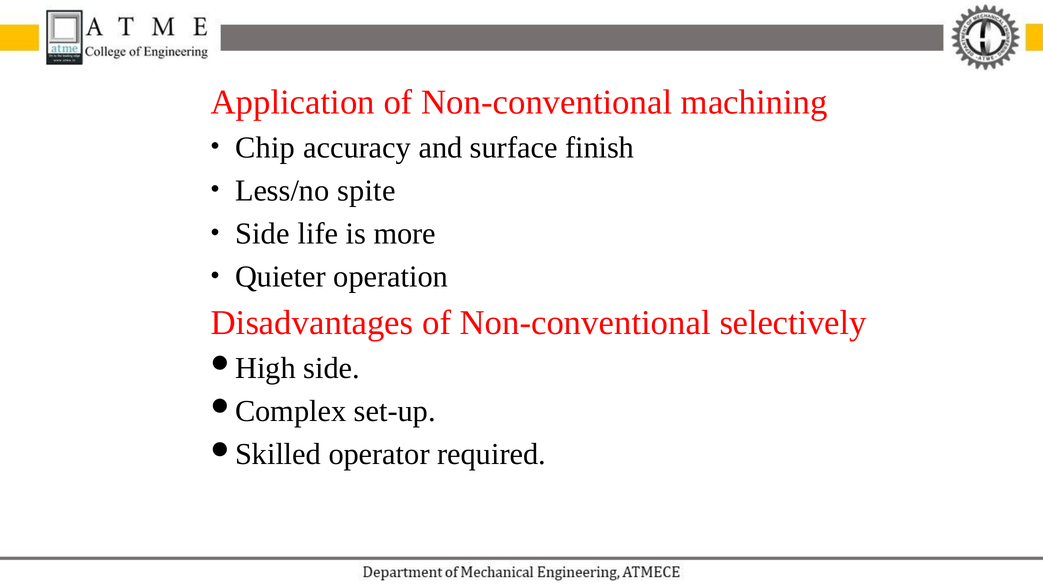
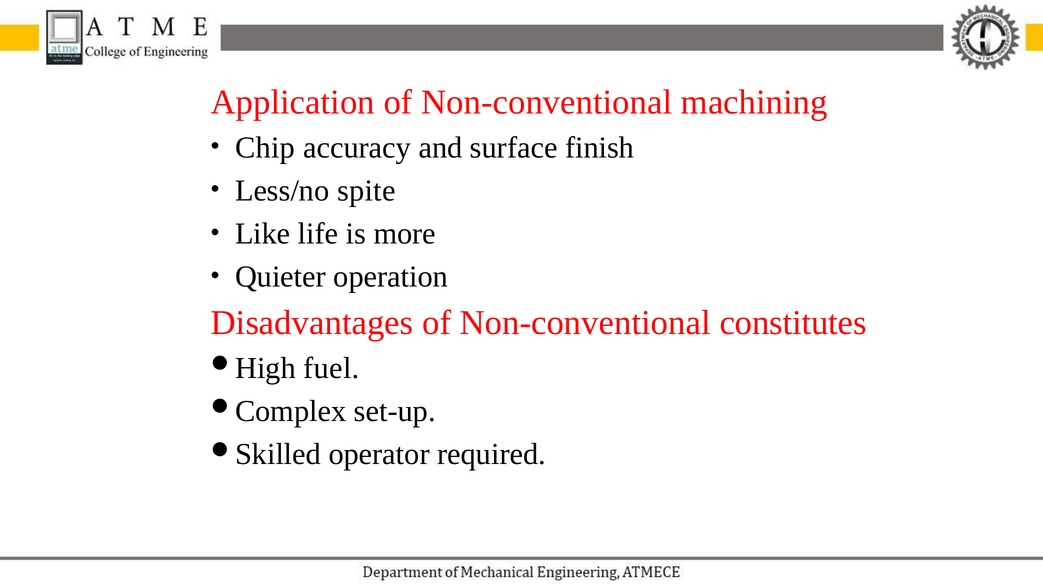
Side at (262, 234): Side -> Like
selectively: selectively -> constitutes
side at (332, 368): side -> fuel
